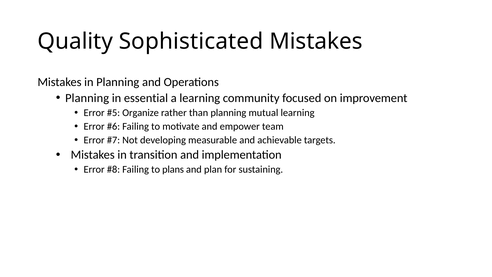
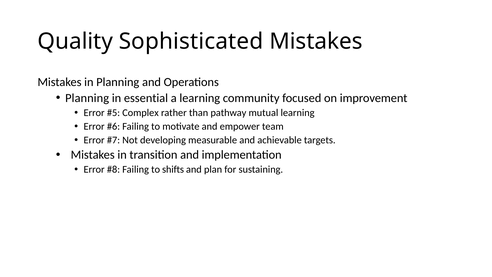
Organize: Organize -> Complex
than planning: planning -> pathway
plans: plans -> shifts
